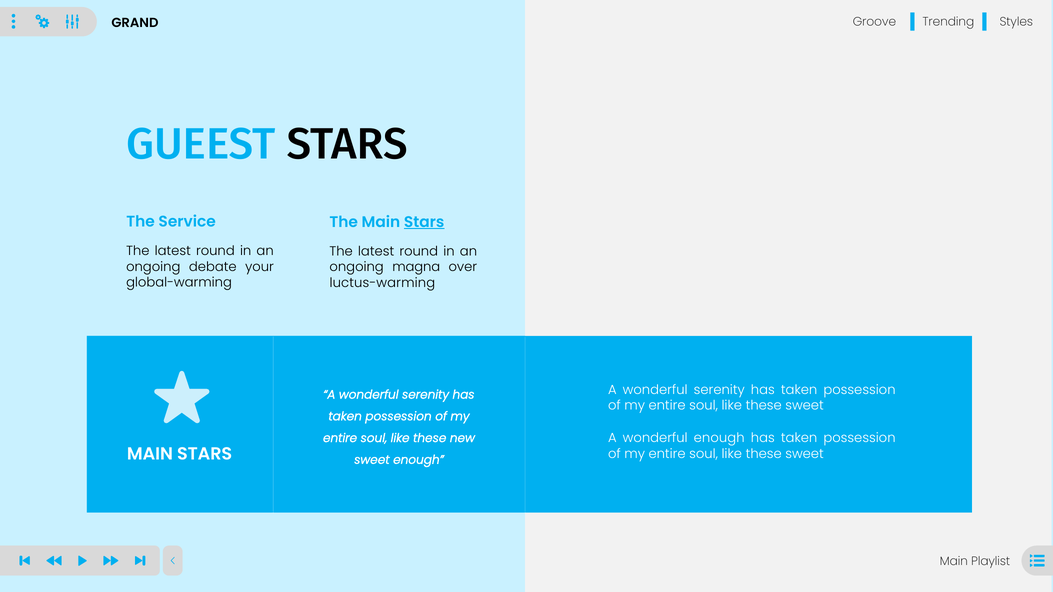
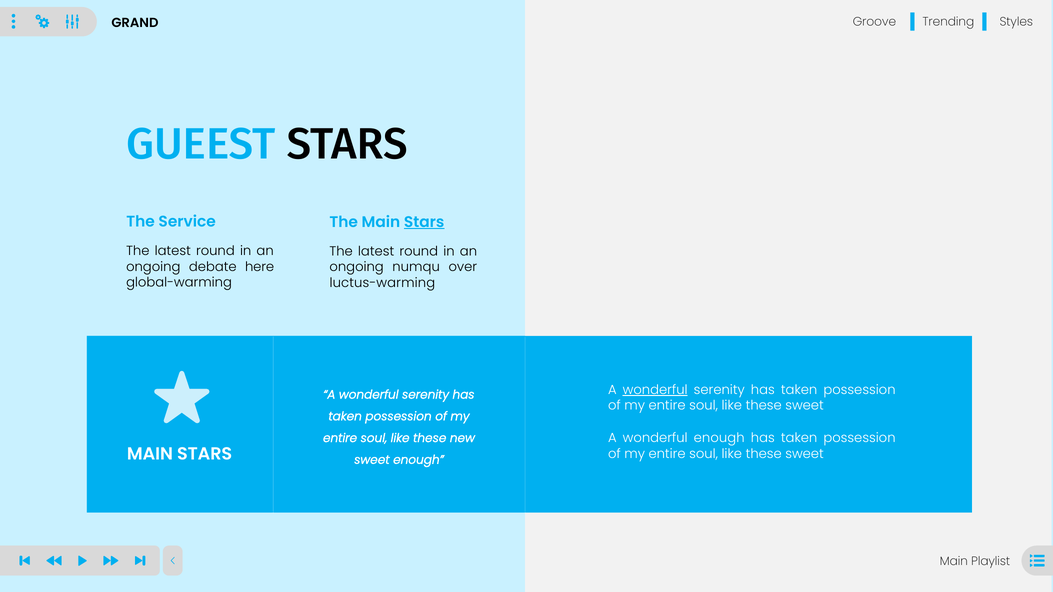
your: your -> here
magna: magna -> numqu
wonderful at (655, 390) underline: none -> present
